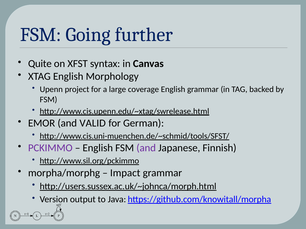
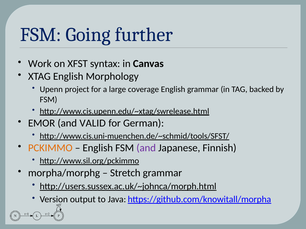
Quite: Quite -> Work
PCKIMMO colour: purple -> orange
Impact: Impact -> Stretch
